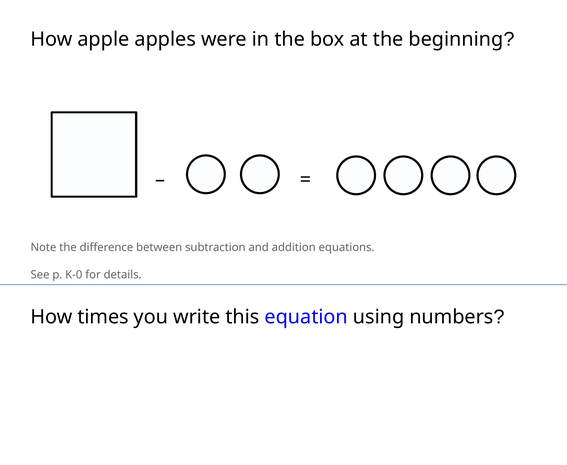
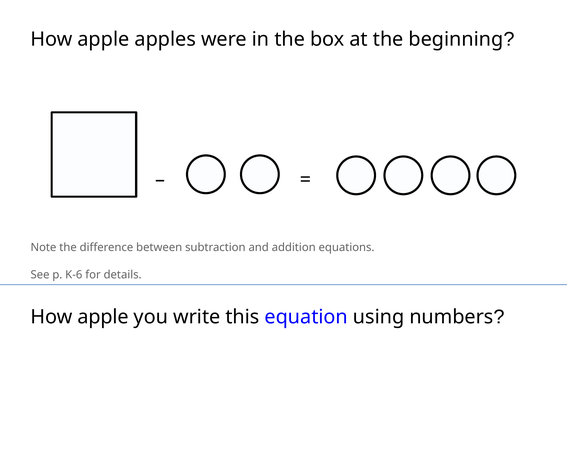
K-0: K-0 -> K-6
times at (103, 317): times -> apple
